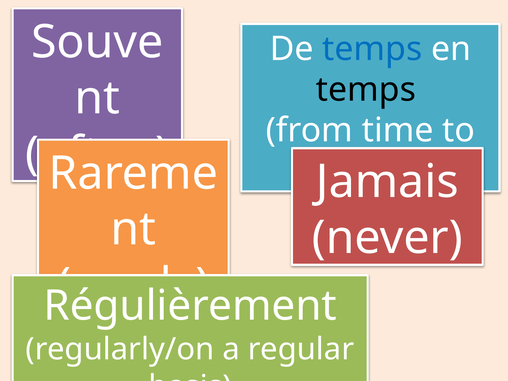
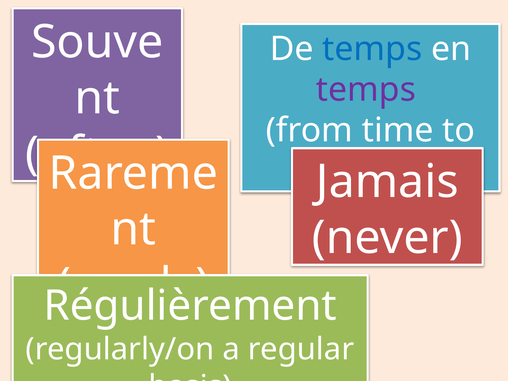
temps at (366, 90) colour: black -> purple
